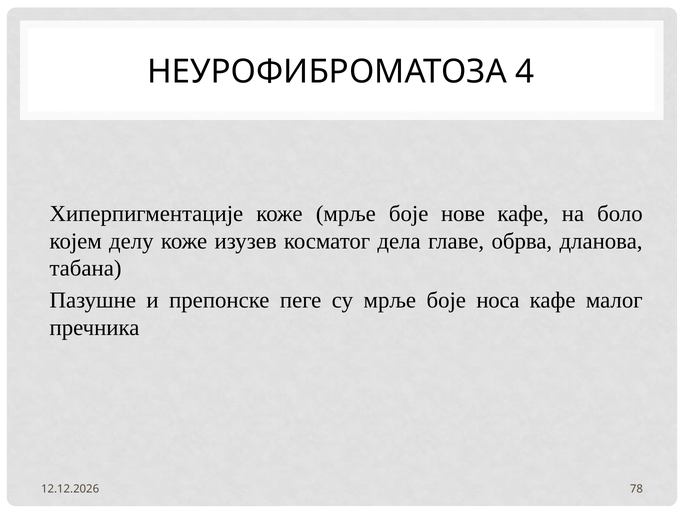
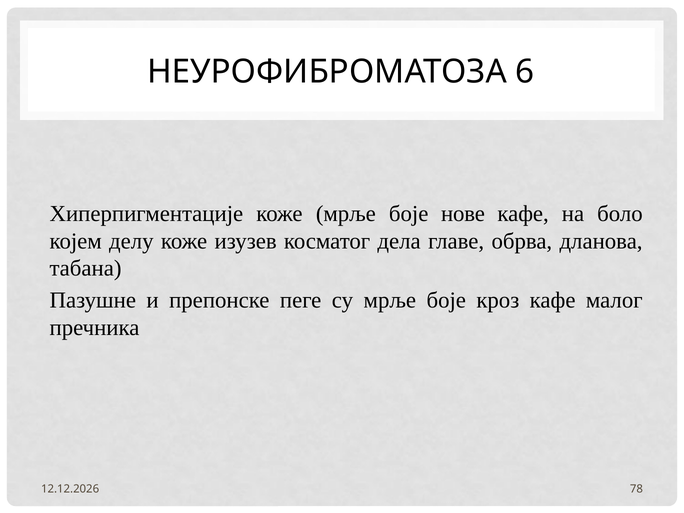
4: 4 -> 6
носа: носа -> кроз
